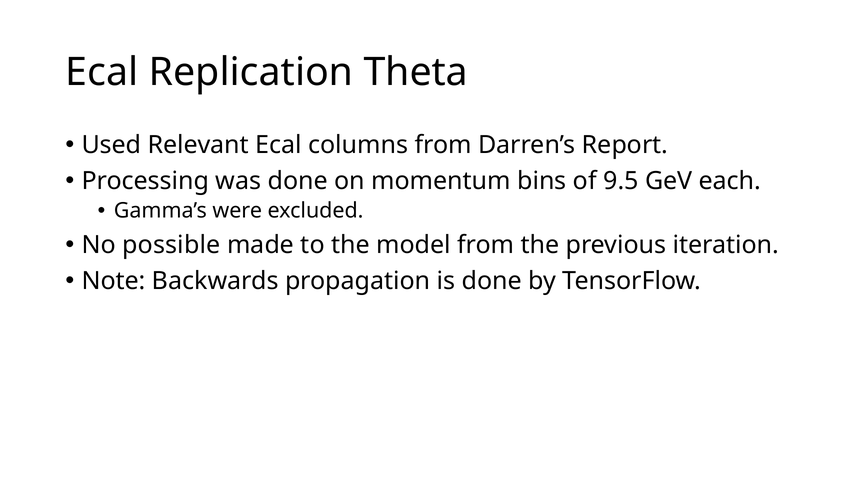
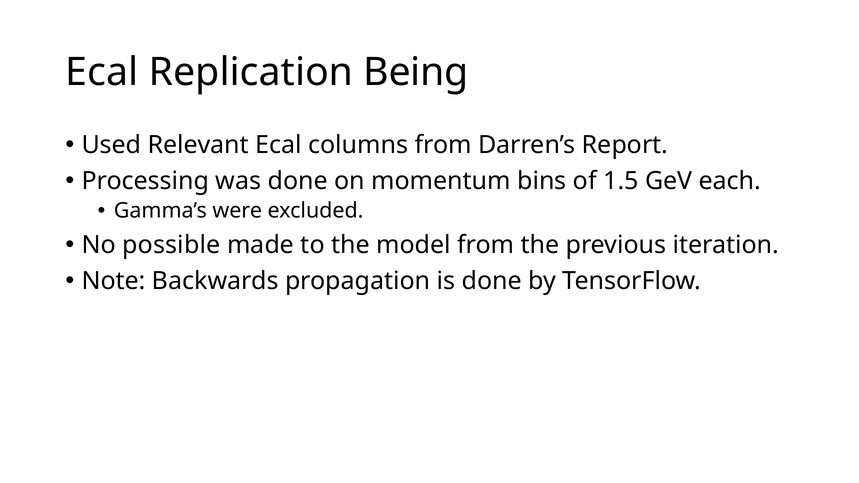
Theta: Theta -> Being
9.5: 9.5 -> 1.5
